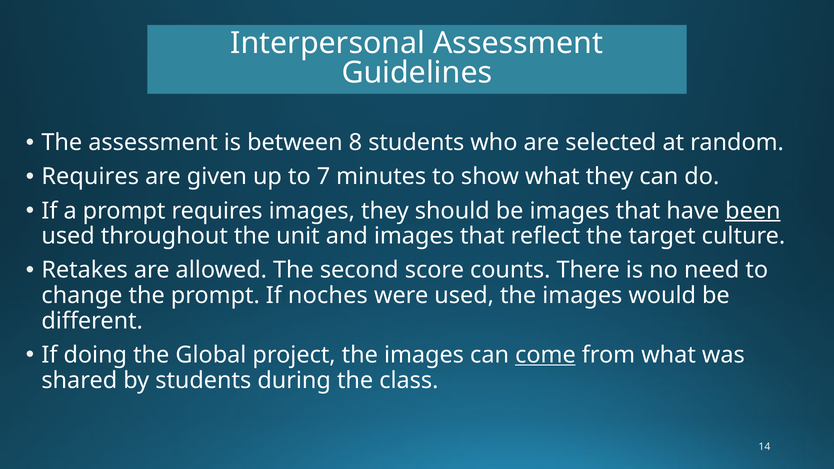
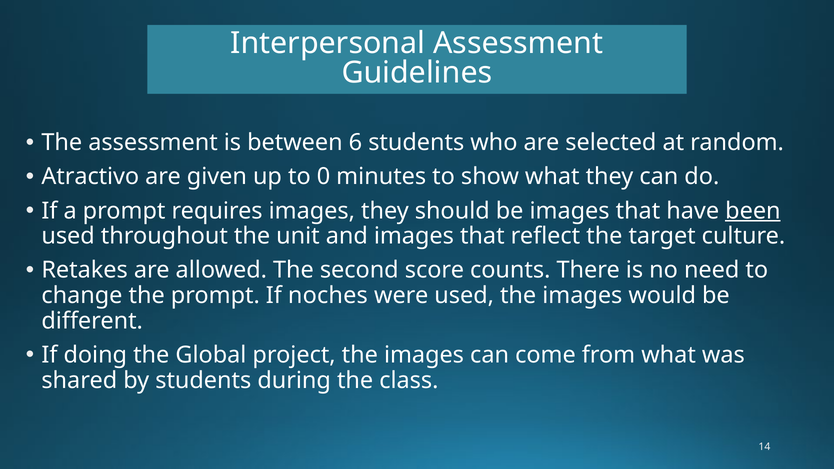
8: 8 -> 6
Requires at (90, 177): Requires -> Atractivo
7: 7 -> 0
come underline: present -> none
